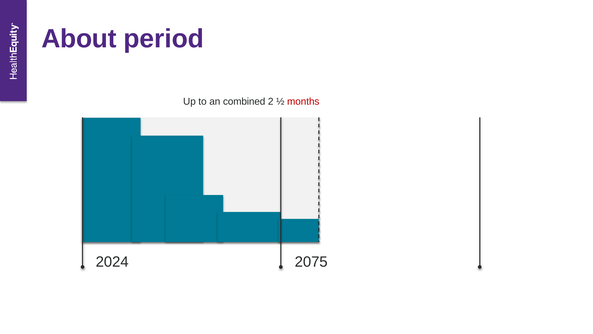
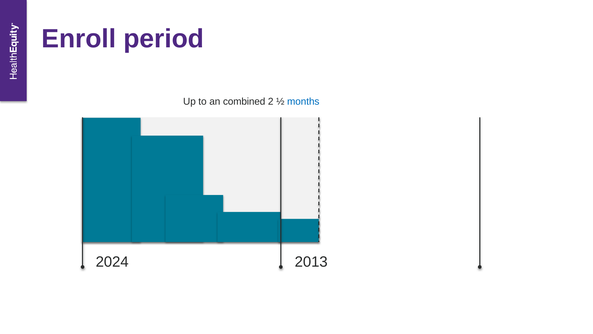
About: About -> Enroll
months colour: red -> blue
2075: 2075 -> 2013
